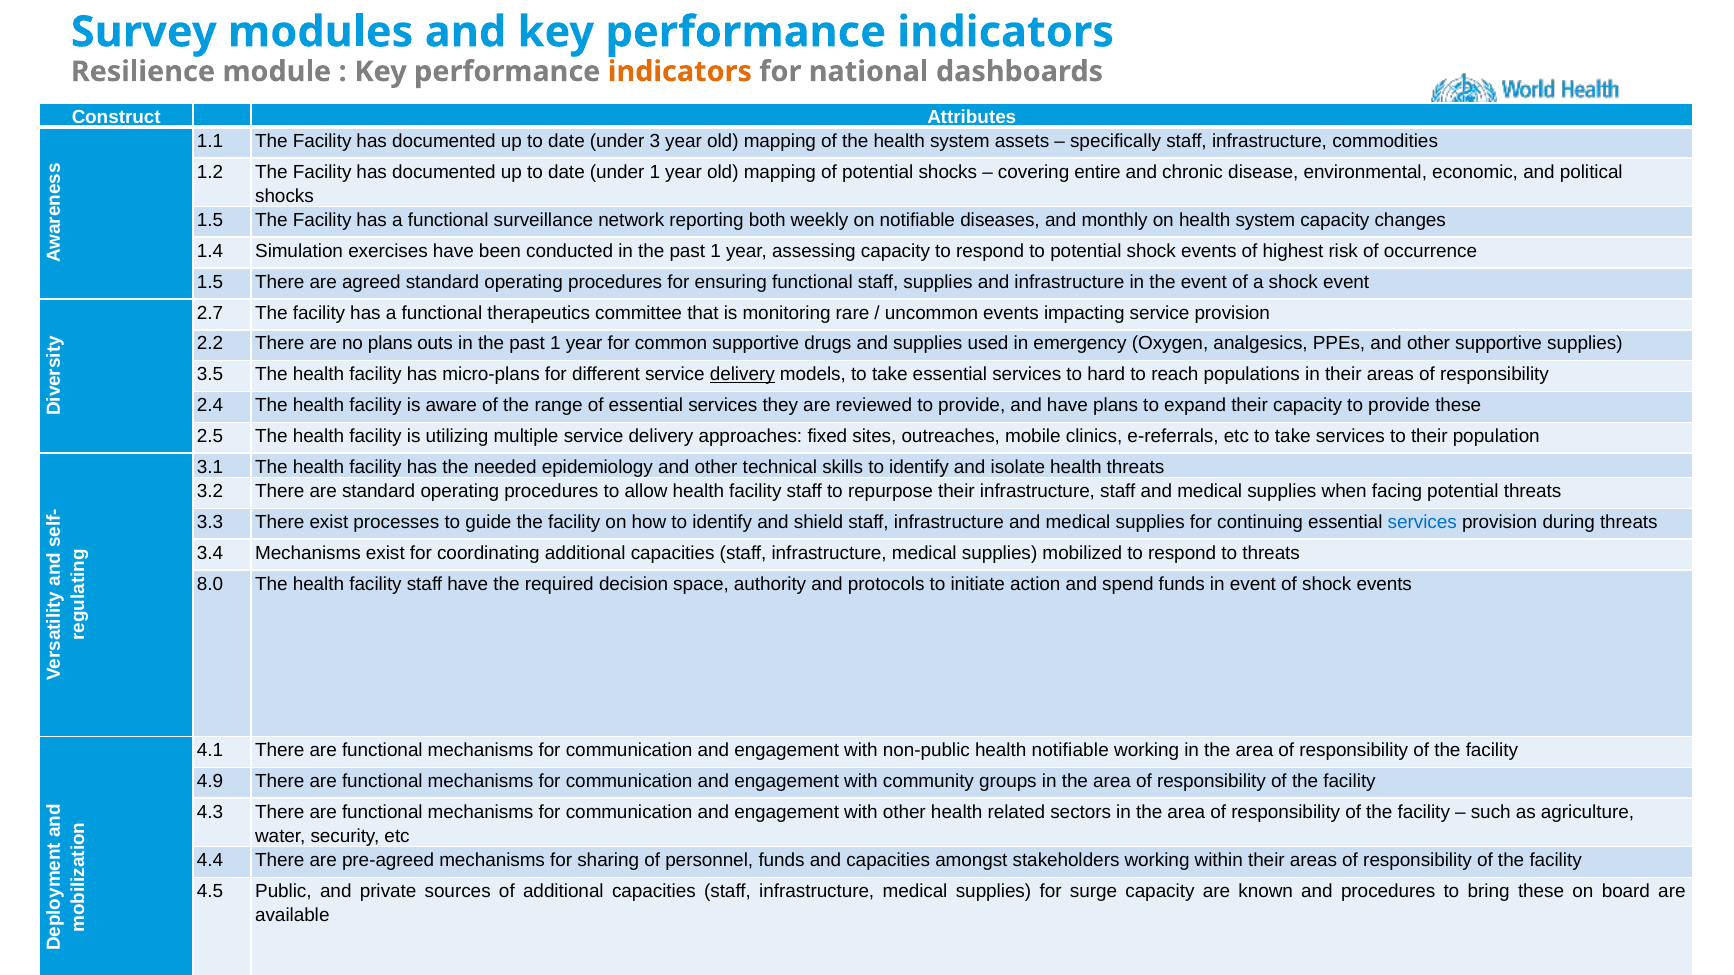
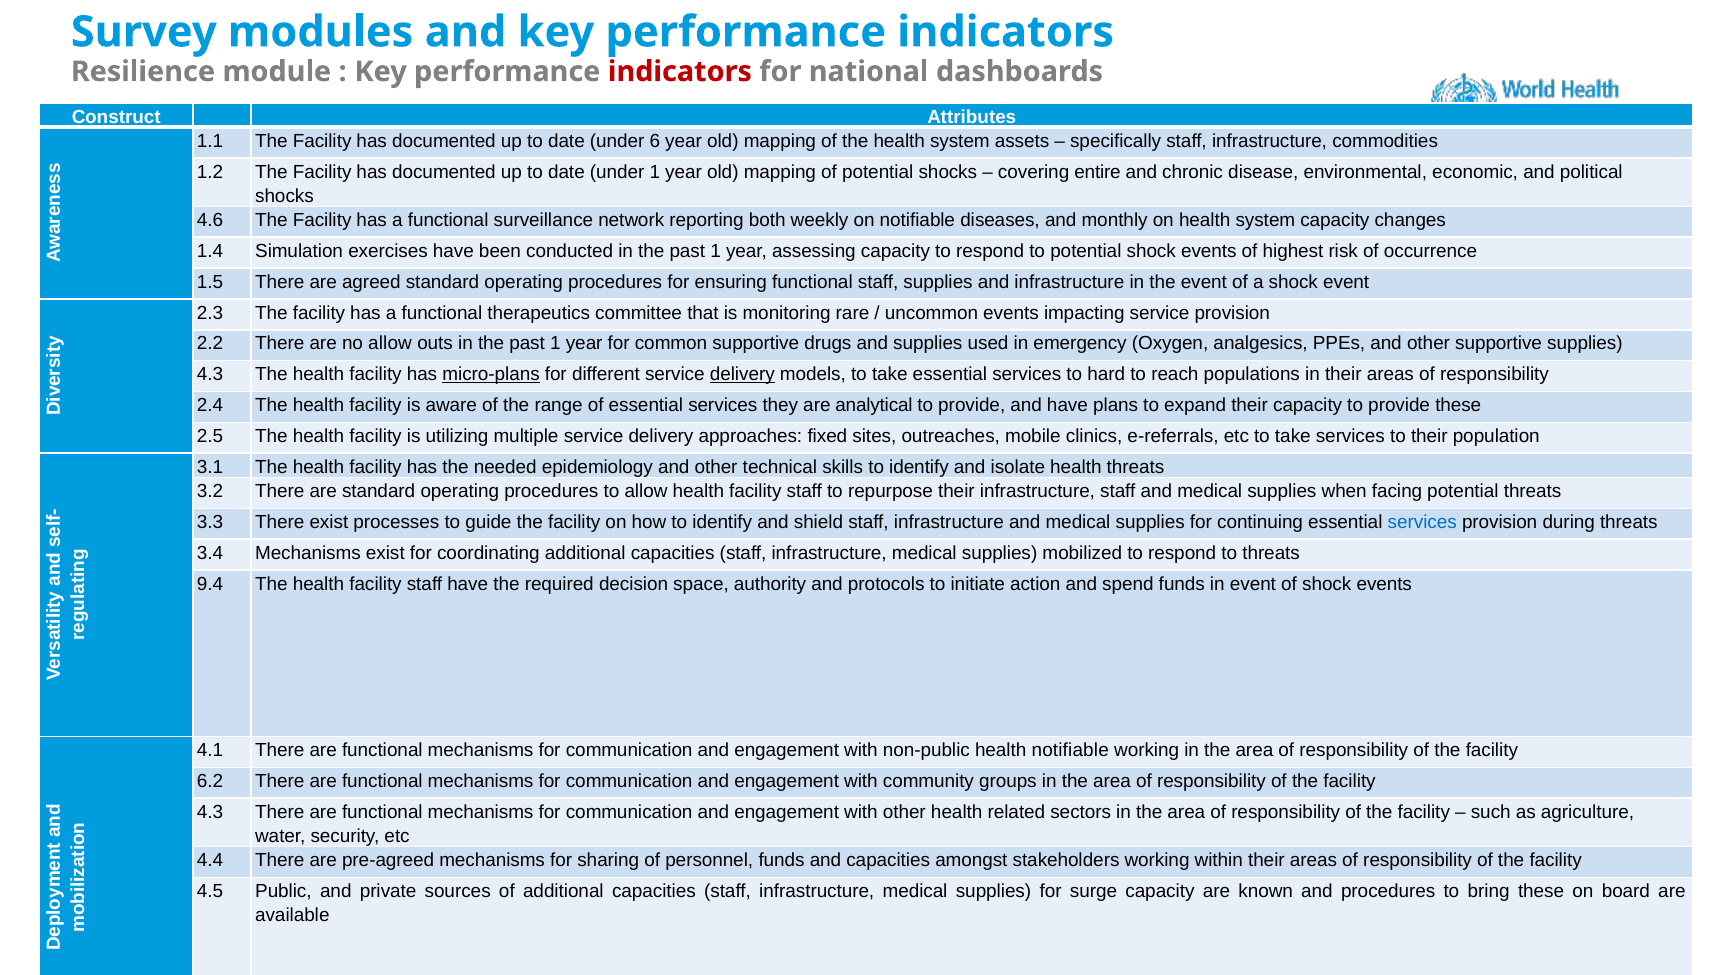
indicators at (680, 72) colour: orange -> red
3: 3 -> 6
1.5 at (210, 220): 1.5 -> 4.6
2.7: 2.7 -> 2.3
no plans: plans -> allow
3.5 at (210, 375): 3.5 -> 4.3
micro-plans underline: none -> present
reviewed: reviewed -> analytical
8.0: 8.0 -> 9.4
4.9: 4.9 -> 6.2
